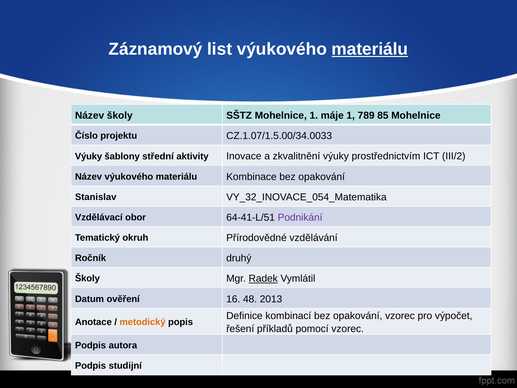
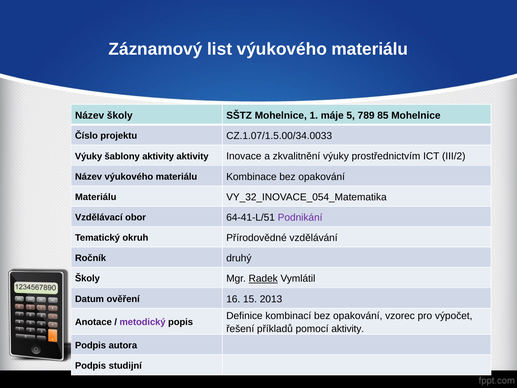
materiálu at (370, 49) underline: present -> none
máje 1: 1 -> 5
šablony střední: střední -> aktivity
Stanislav at (96, 197): Stanislav -> Materiálu
48: 48 -> 15
metodický colour: orange -> purple
pomocí vzorec: vzorec -> aktivity
